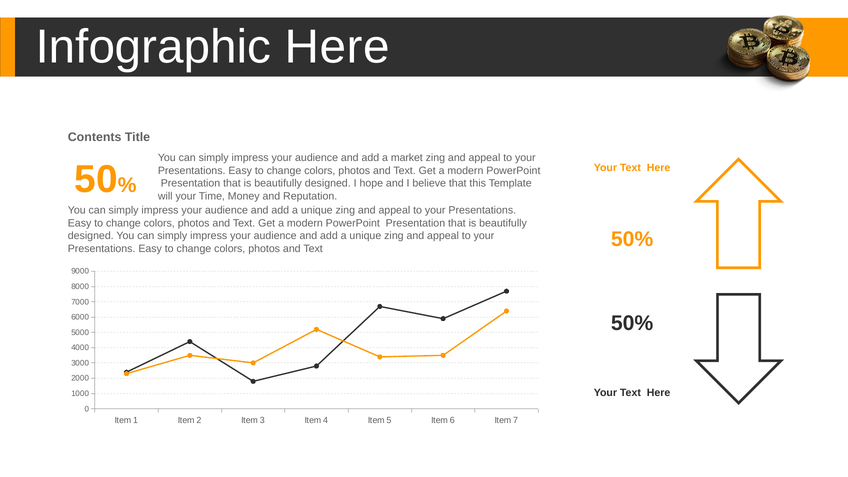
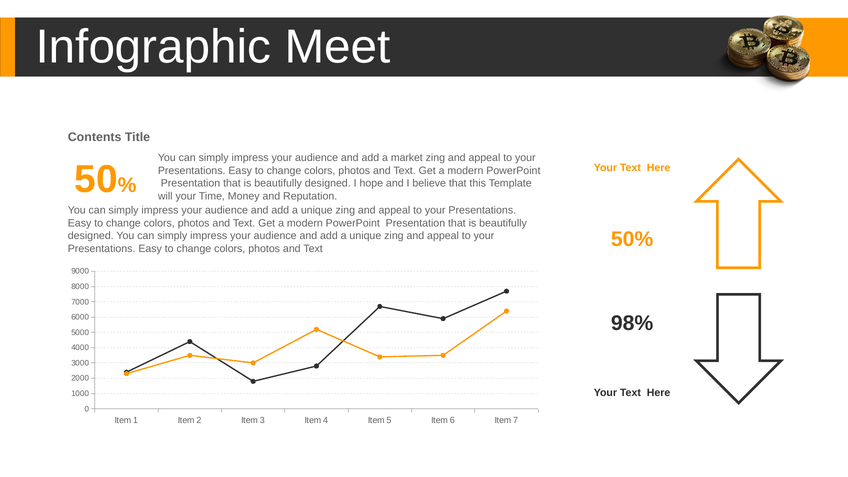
Infographic Here: Here -> Meet
50% at (632, 323): 50% -> 98%
